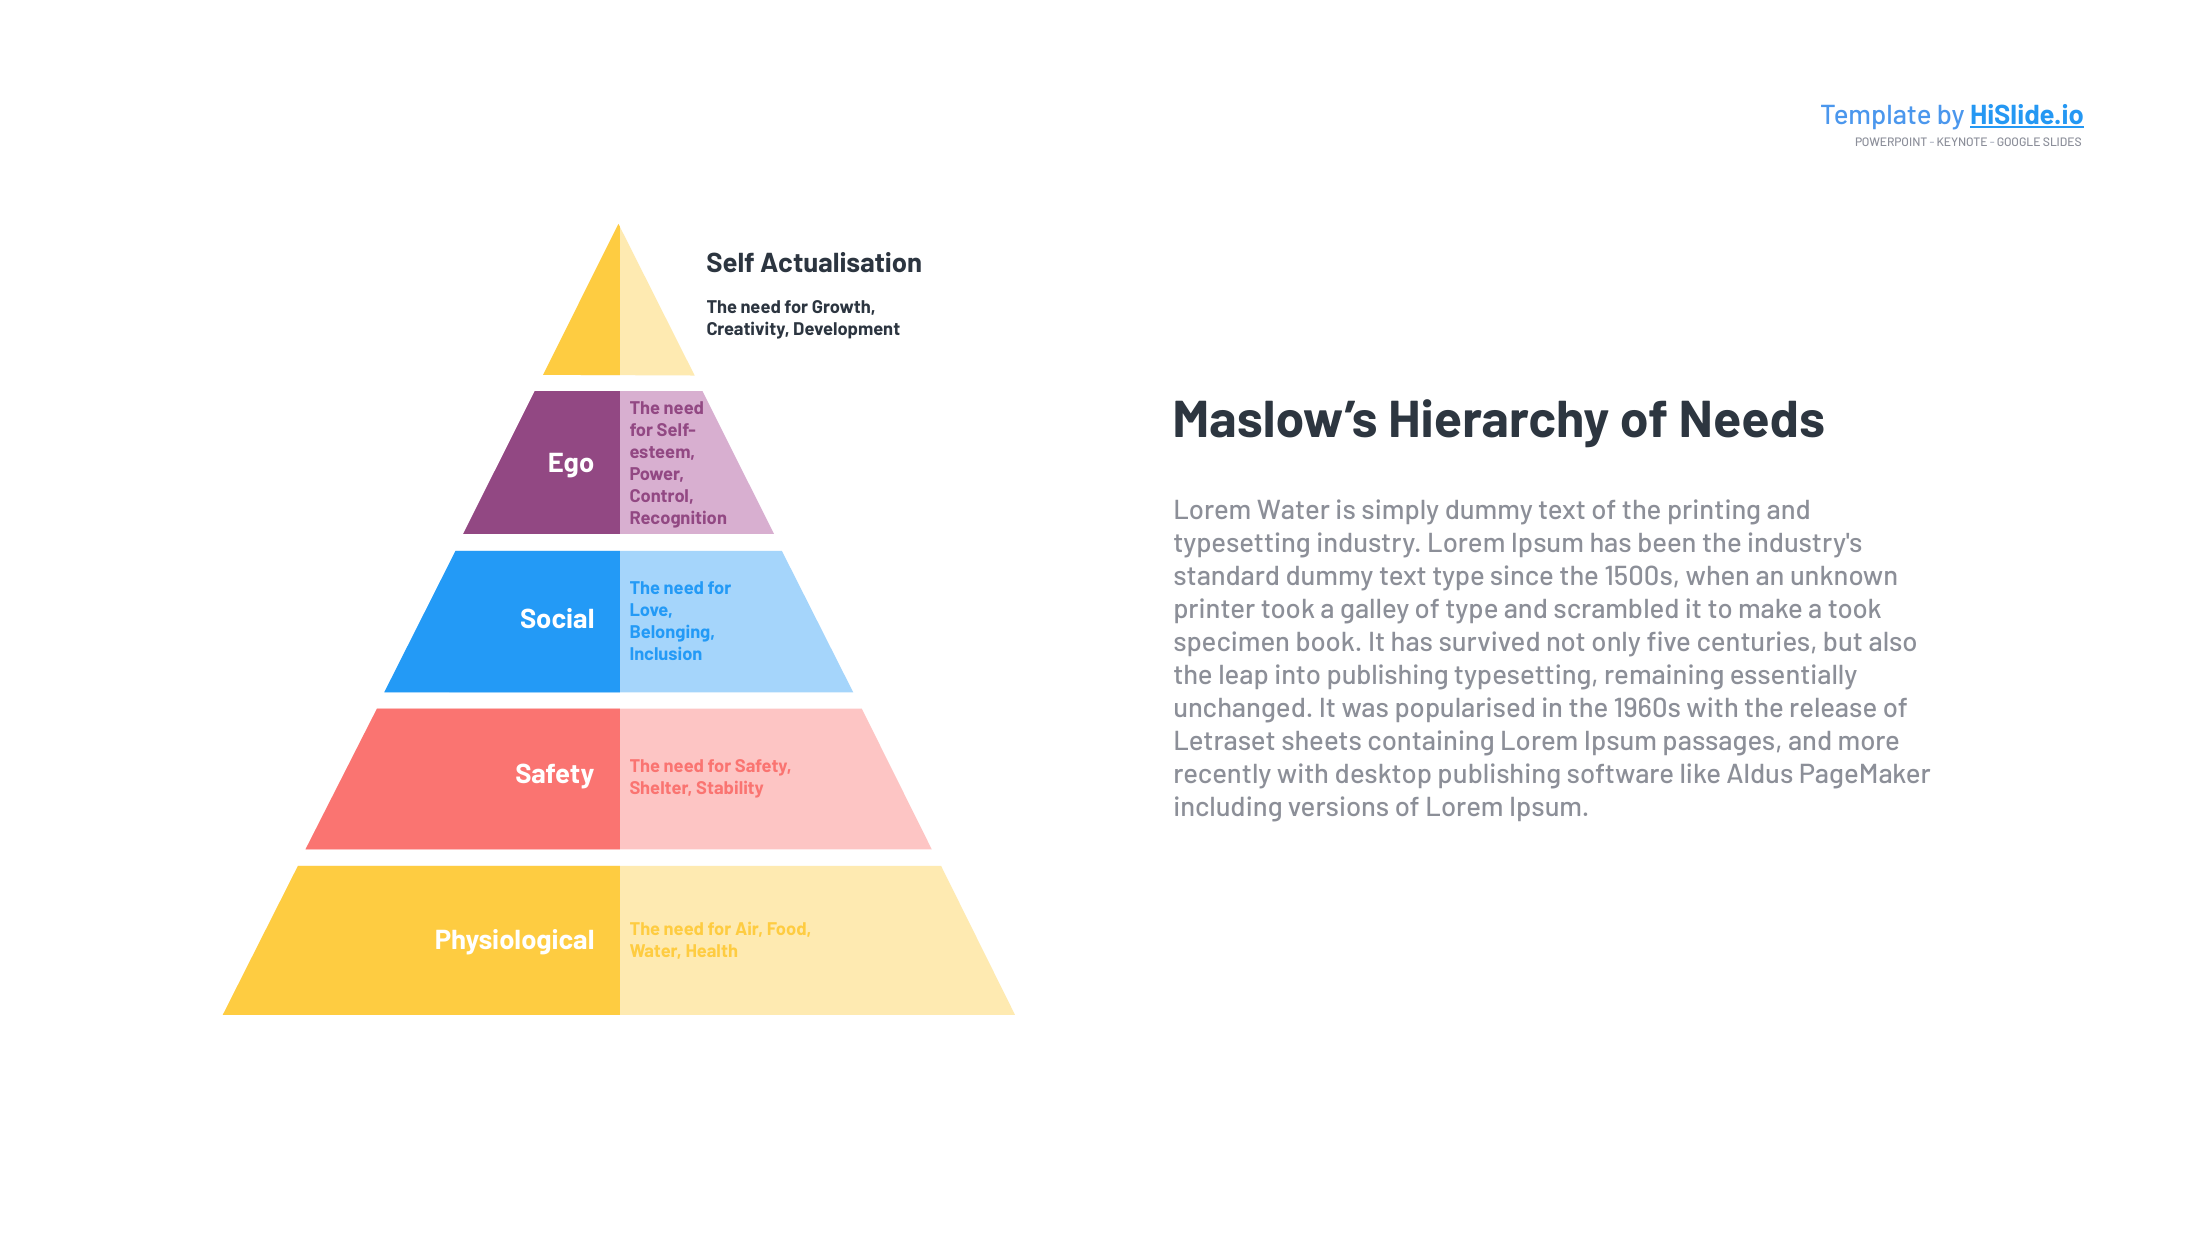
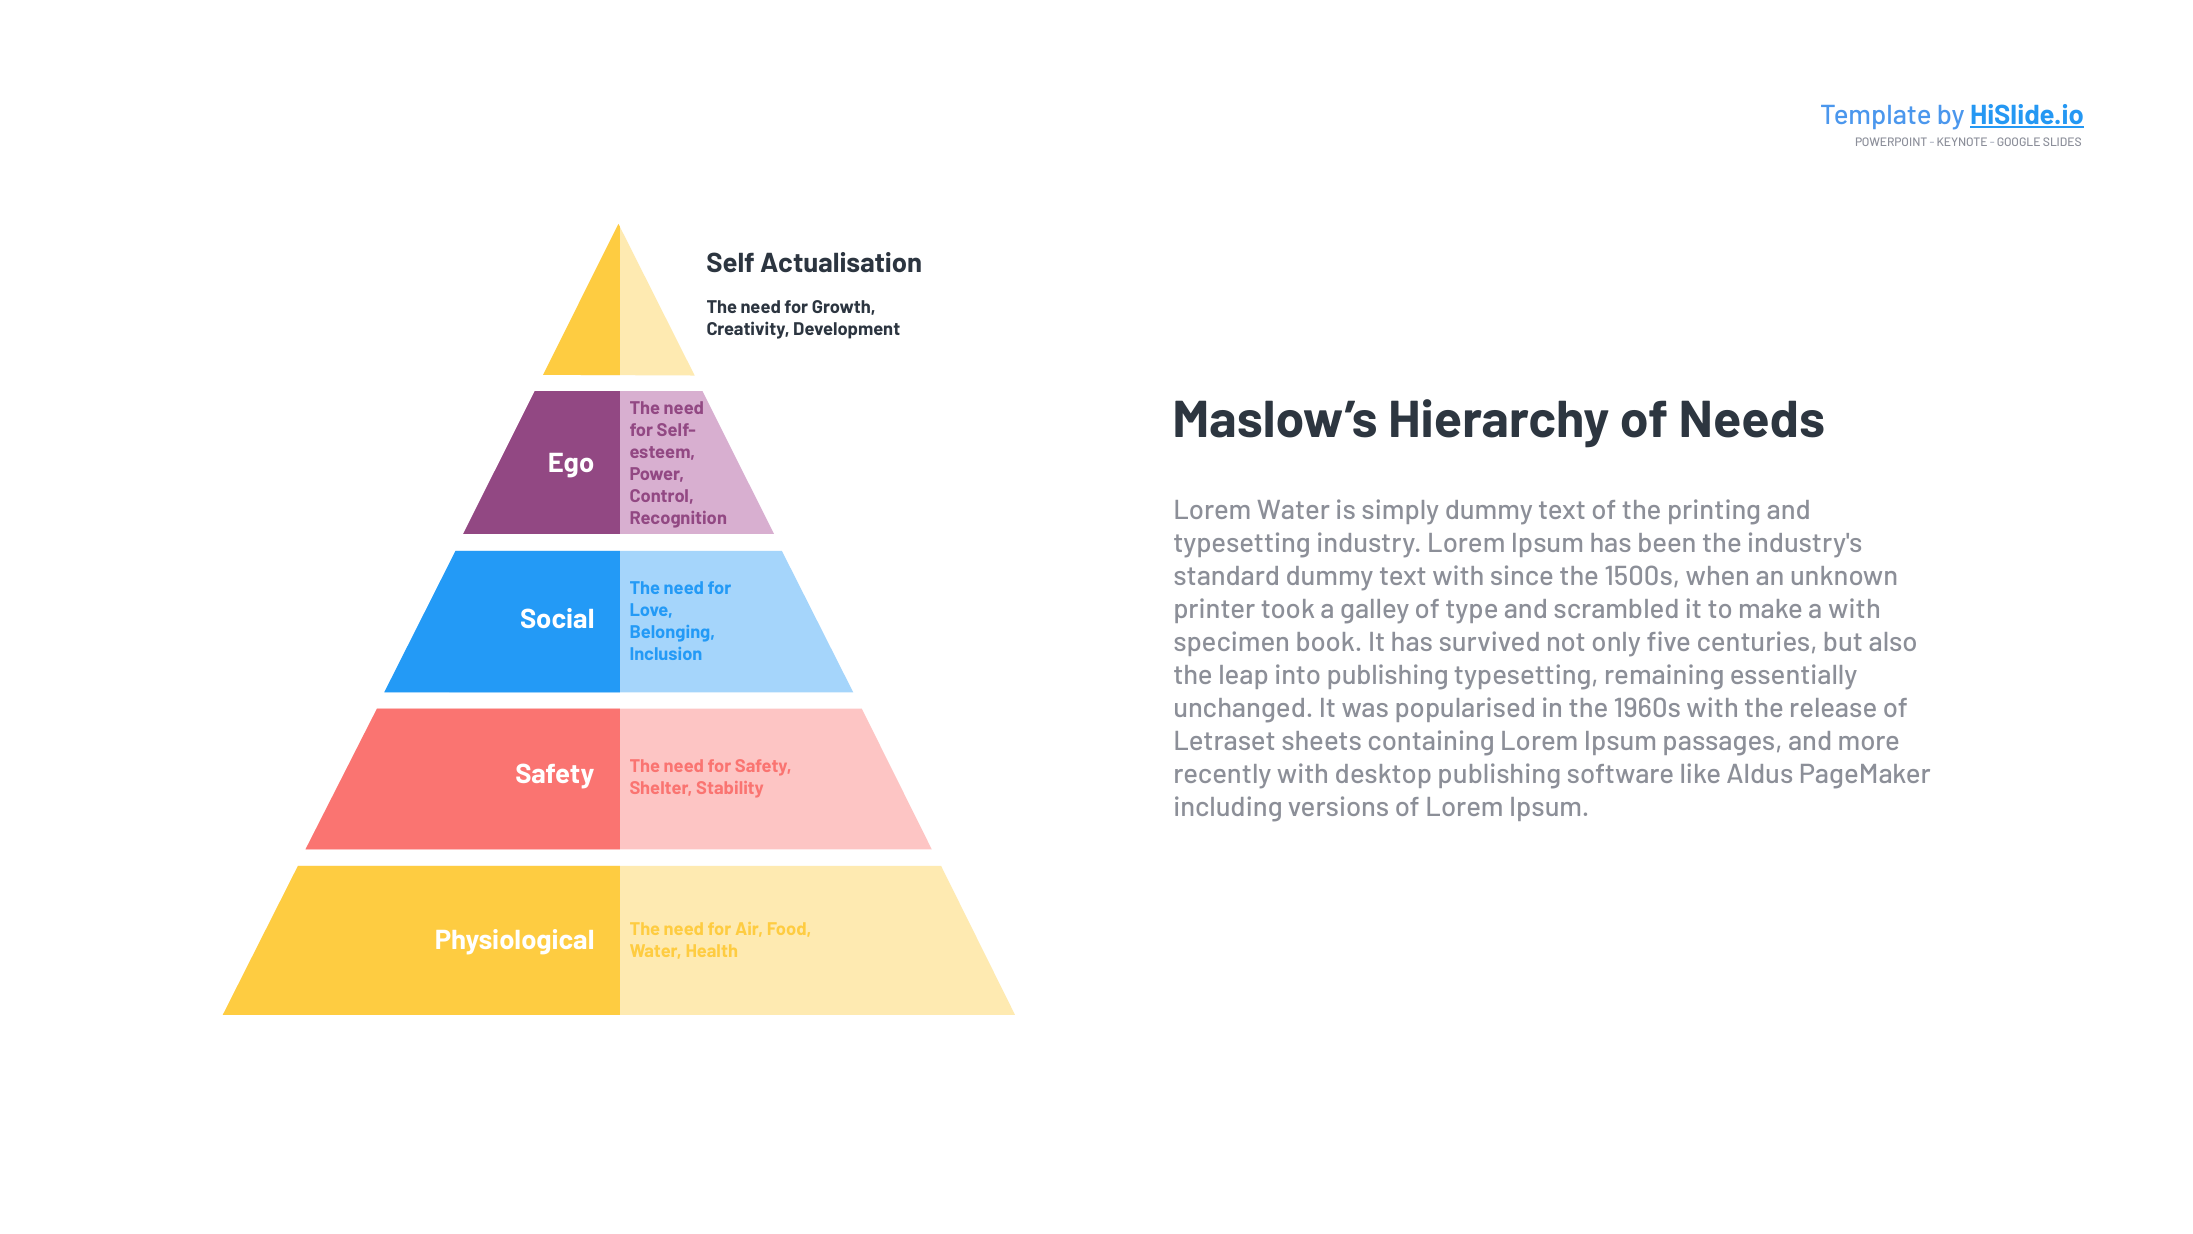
text type: type -> with
a took: took -> with
